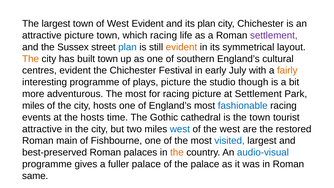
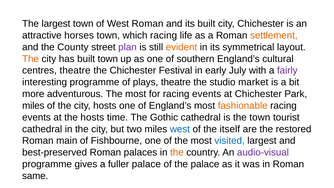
West Evident: Evident -> Roman
its plan: plan -> built
attractive picture: picture -> horses
settlement at (274, 35) colour: purple -> orange
Sussex: Sussex -> County
plan at (128, 47) colour: blue -> purple
centres evident: evident -> theatre
fairly colour: orange -> purple
plays picture: picture -> theatre
though: though -> market
for racing picture: picture -> events
at Settlement: Settlement -> Chichester
fashionable colour: blue -> orange
attractive at (42, 129): attractive -> cathedral
the west: west -> itself
audio-visual colour: blue -> purple
